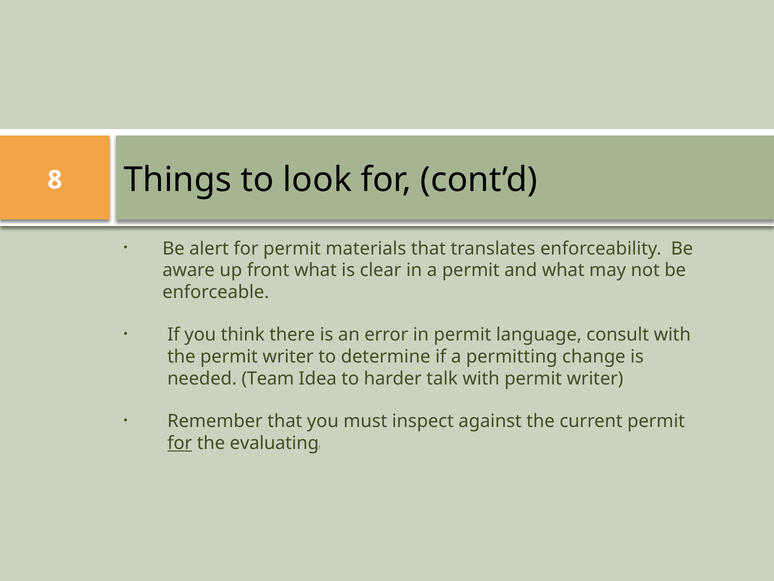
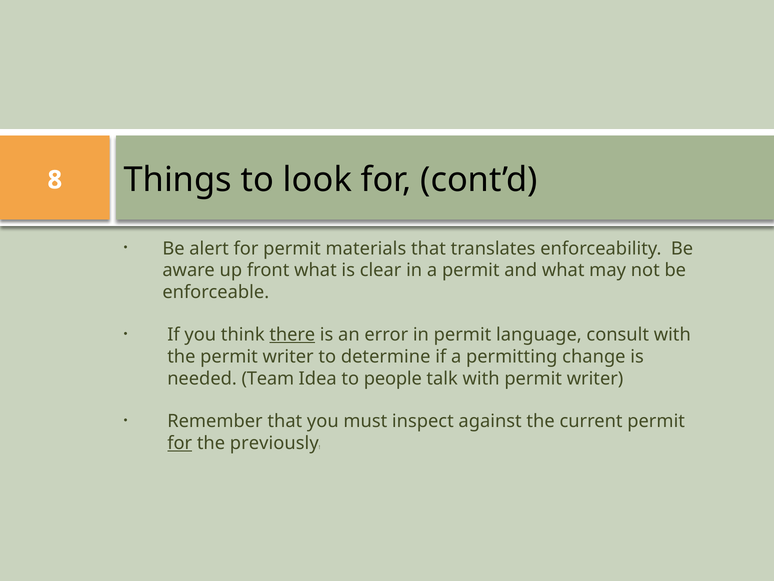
there underline: none -> present
harder: harder -> people
evaluating: evaluating -> previously
